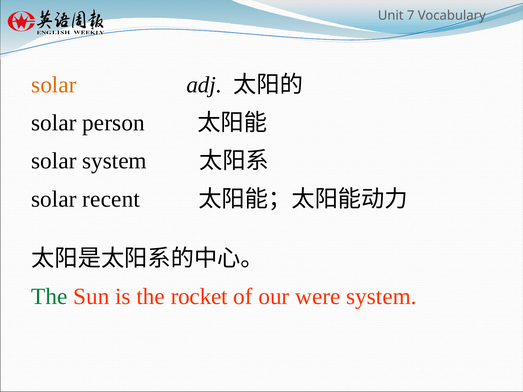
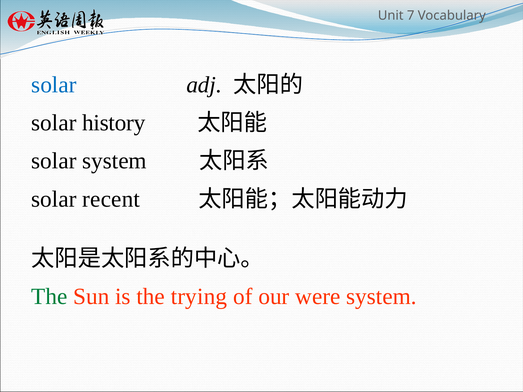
solar at (54, 85) colour: orange -> blue
person: person -> history
rocket: rocket -> trying
